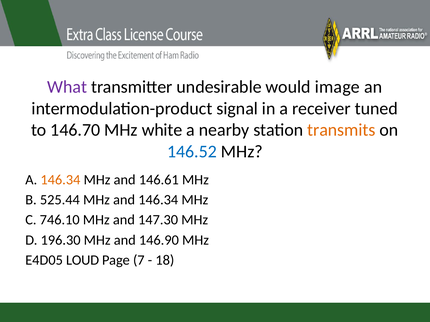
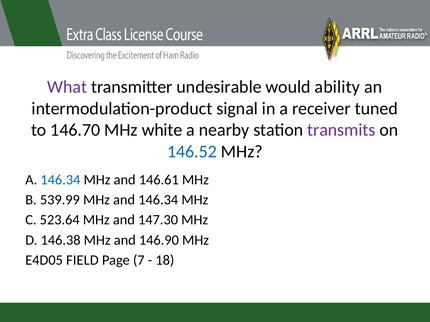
image: image -> ability
transmits colour: orange -> purple
146.34 at (60, 180) colour: orange -> blue
525.44: 525.44 -> 539.99
746.10: 746.10 -> 523.64
196.30: 196.30 -> 146.38
LOUD: LOUD -> FIELD
